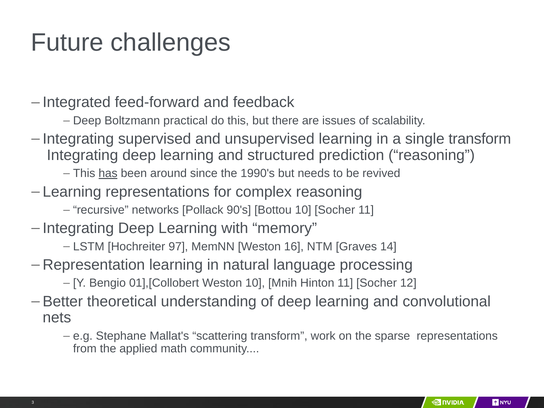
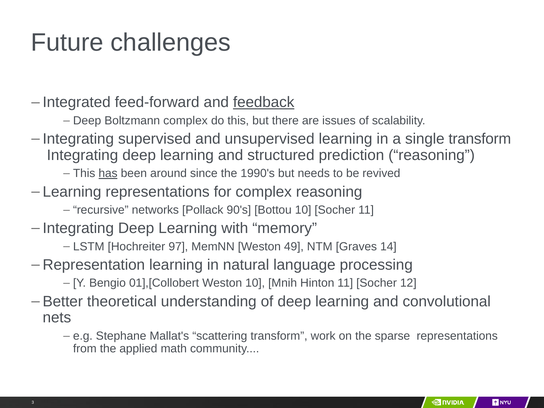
feedback underline: none -> present
Boltzmann practical: practical -> complex
16: 16 -> 49
